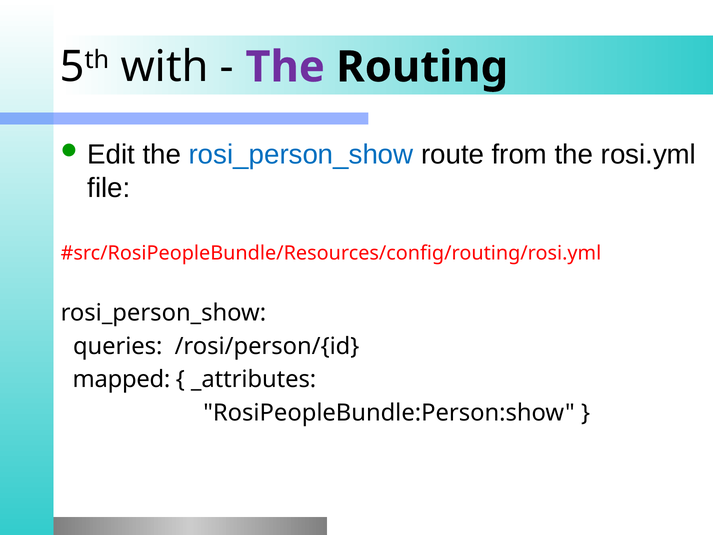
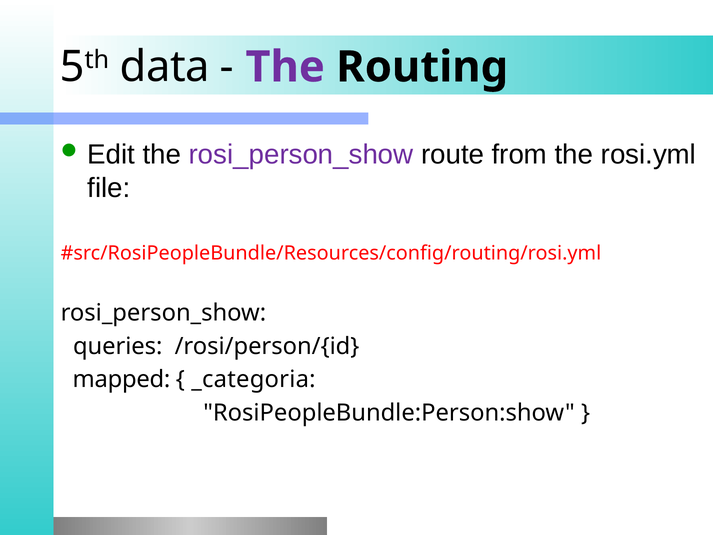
with: with -> data
rosi_person_show at (301, 155) colour: blue -> purple
_attributes: _attributes -> _categoria
